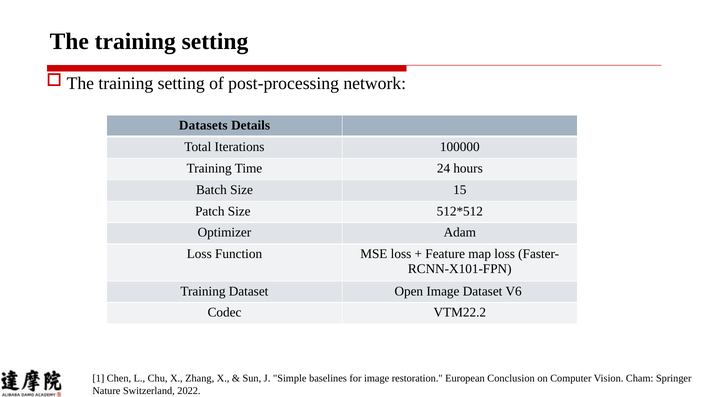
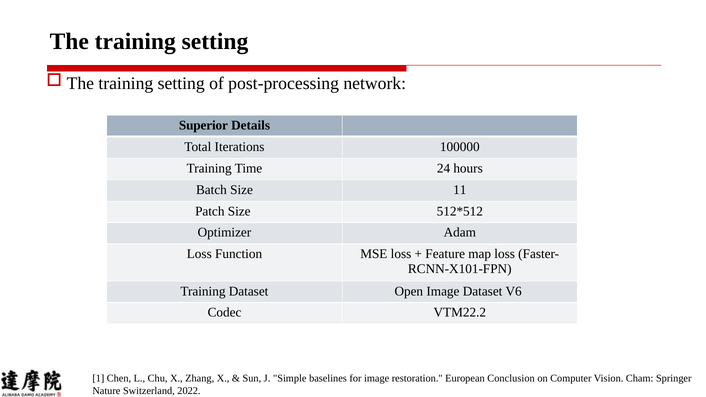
Datasets: Datasets -> Superior
15: 15 -> 11
